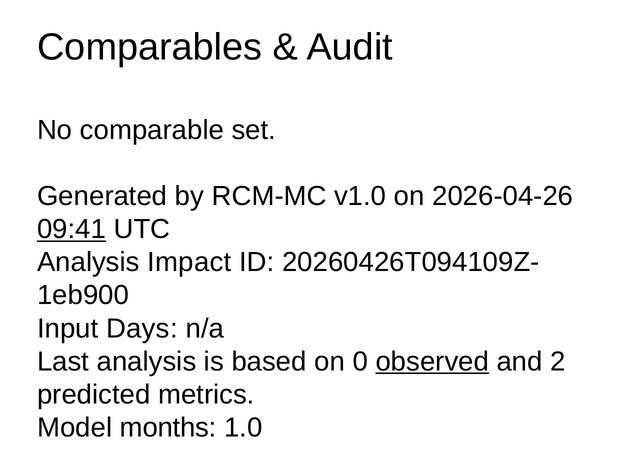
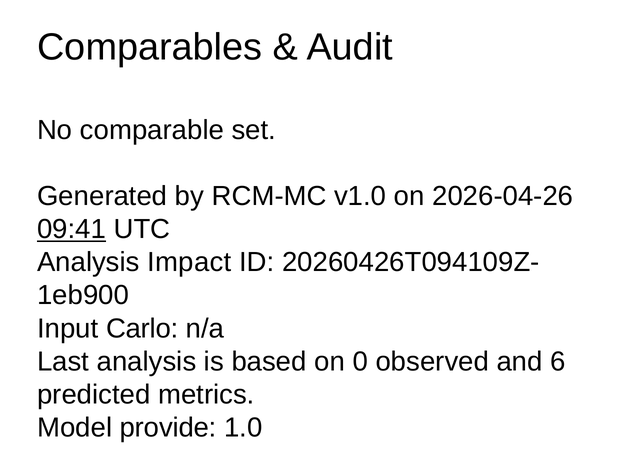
Days: Days -> Carlo
observed underline: present -> none
2: 2 -> 6
months: months -> provide
